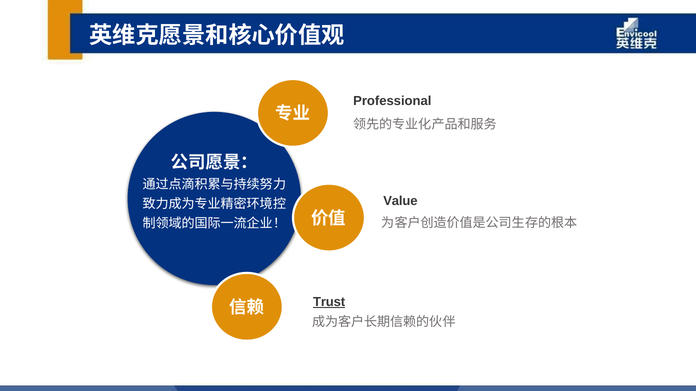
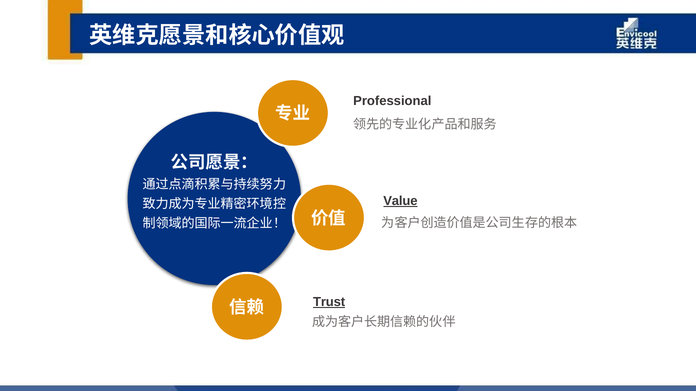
Value underline: none -> present
